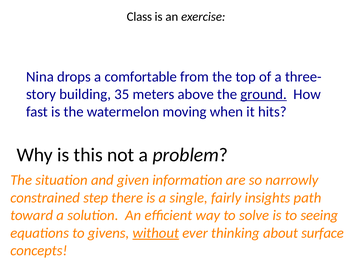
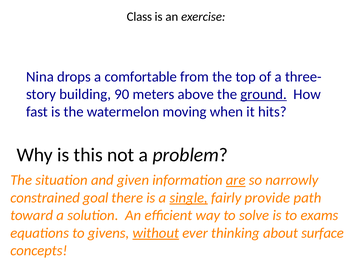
35: 35 -> 90
are underline: none -> present
step: step -> goal
single underline: none -> present
insights: insights -> provide
seeing: seeing -> exams
